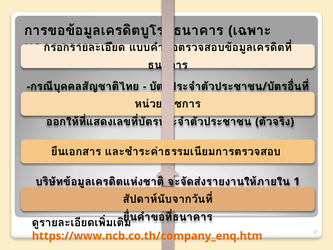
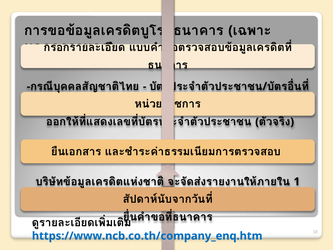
https://www.ncb.co.th/company_enq.htm colour: orange -> blue
